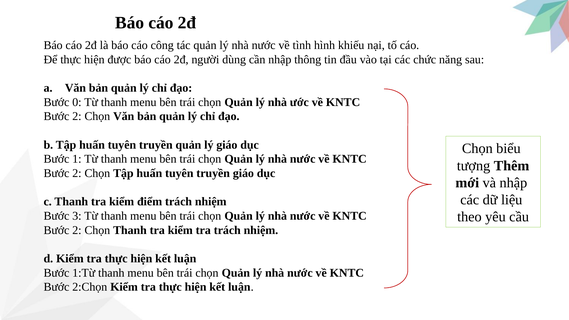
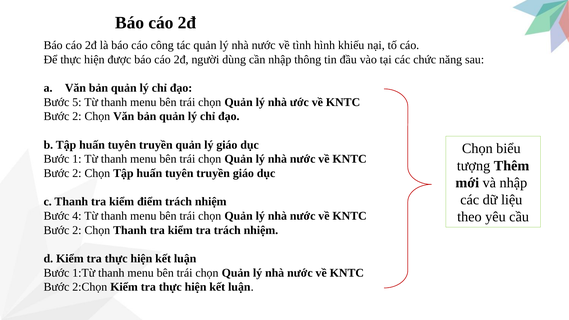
0: 0 -> 5
3: 3 -> 4
